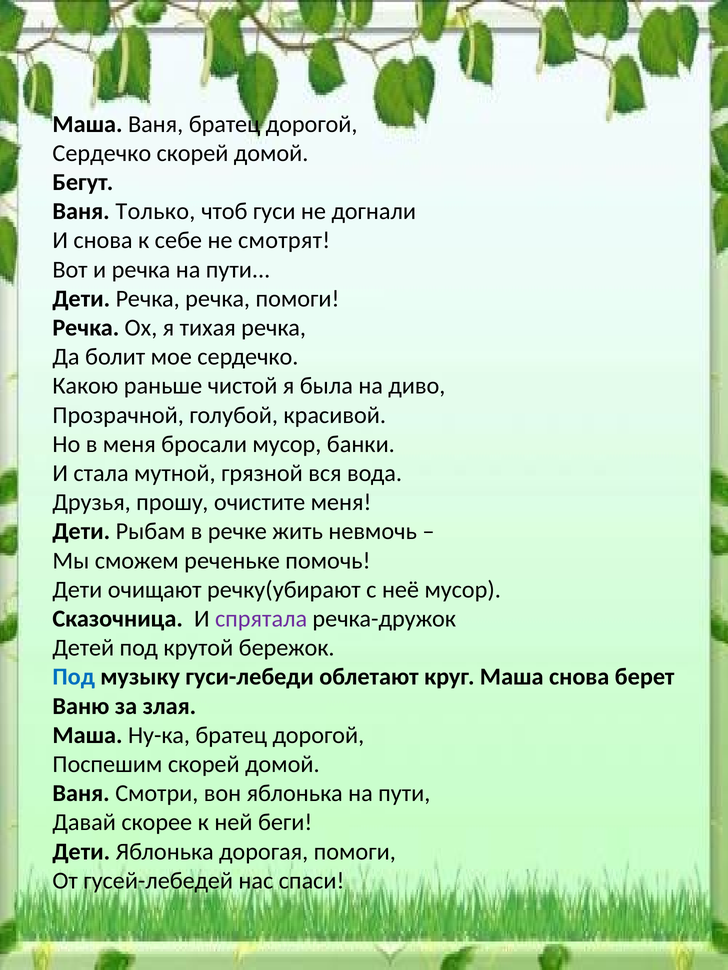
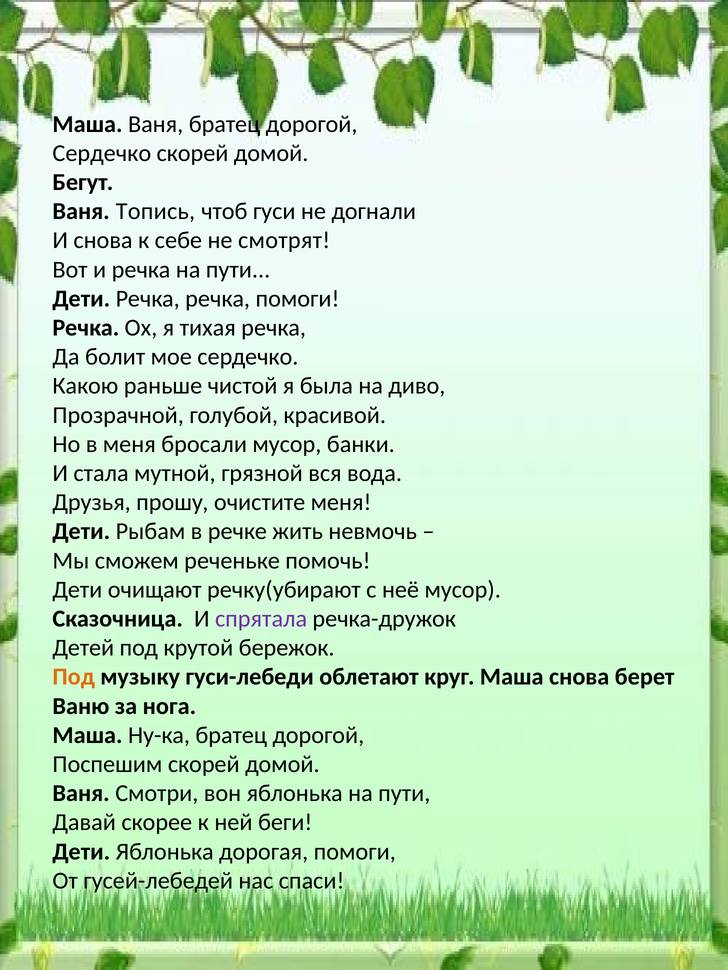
Только: Только -> Топись
Под at (74, 677) colour: blue -> orange
злая: злая -> нога
